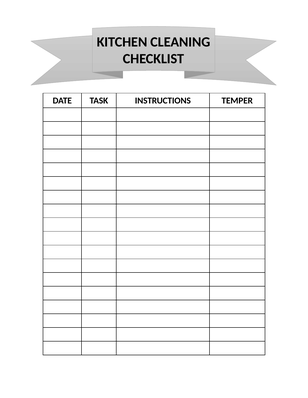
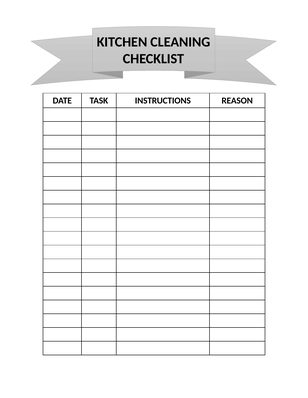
TEMPER: TEMPER -> REASON
